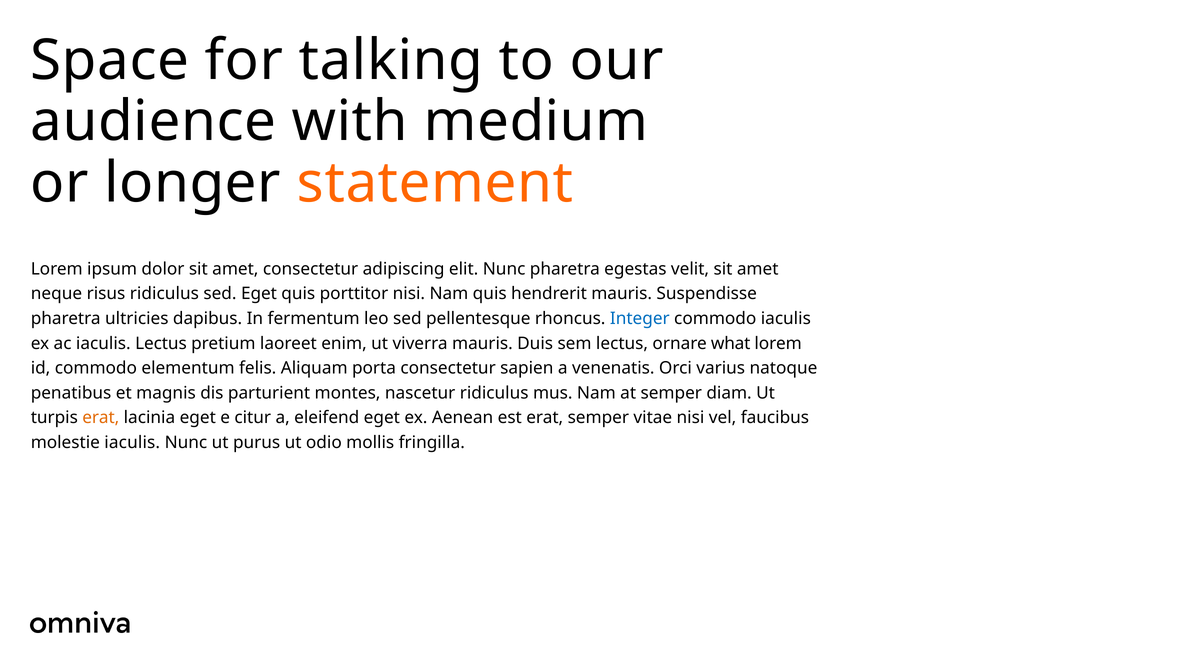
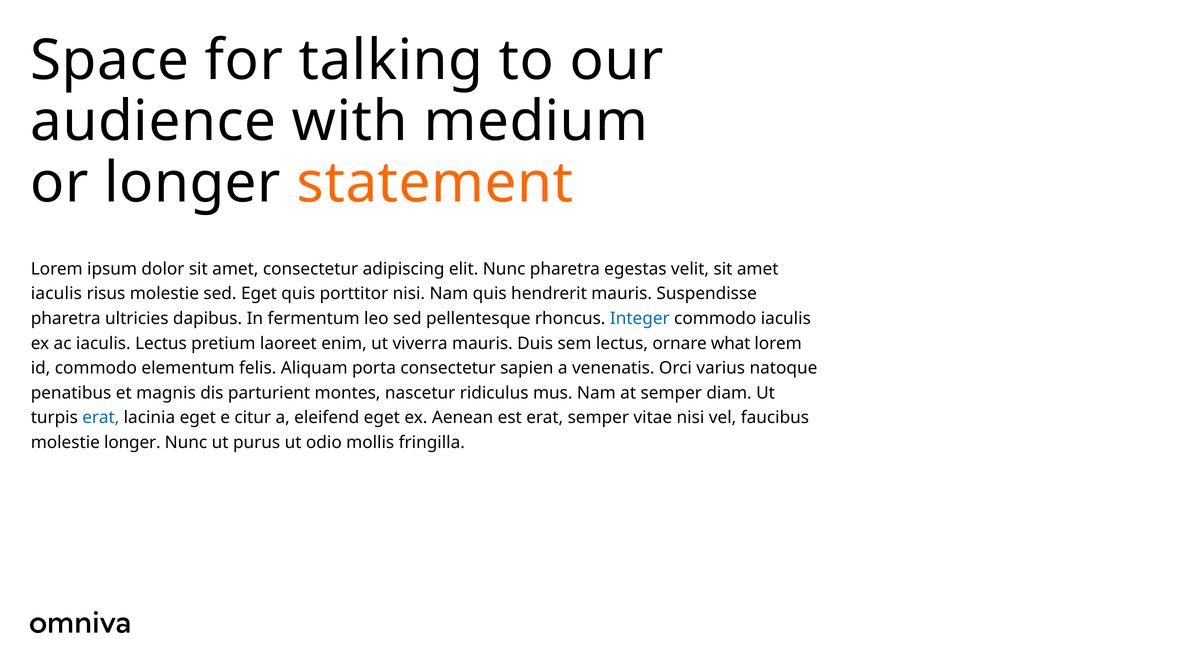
neque at (56, 294): neque -> iaculis
risus ridiculus: ridiculus -> molestie
erat at (101, 418) colour: orange -> blue
molestie iaculis: iaculis -> longer
